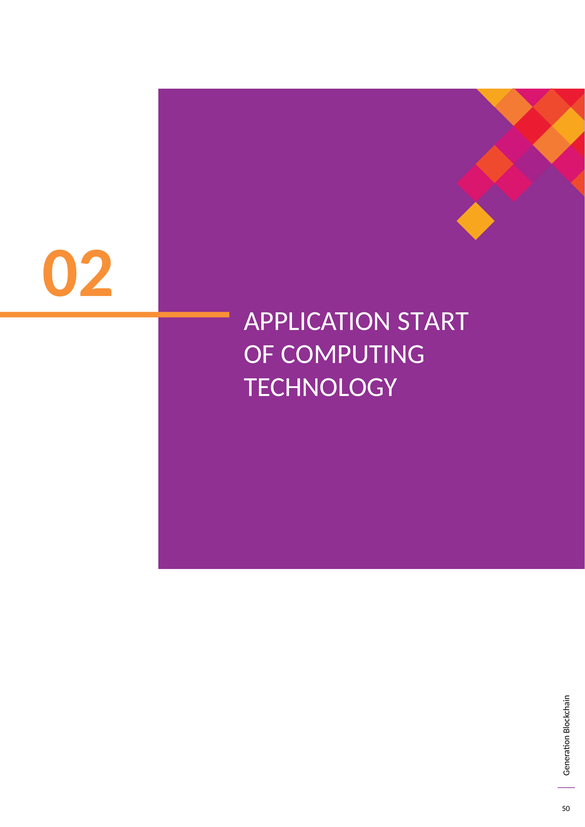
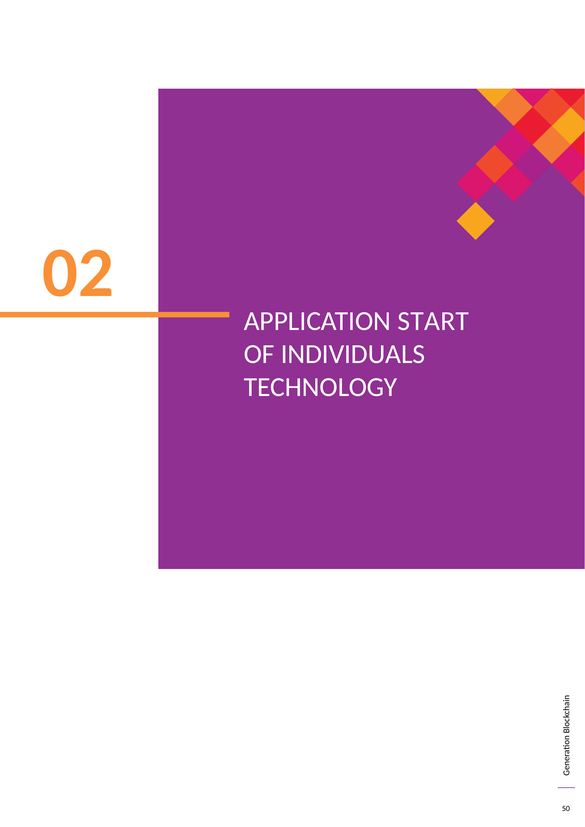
COMPUTING: COMPUTING -> INDIVIDUALS
